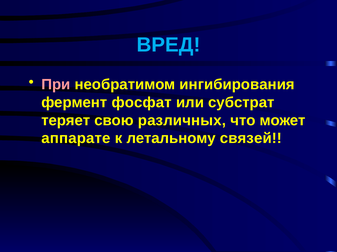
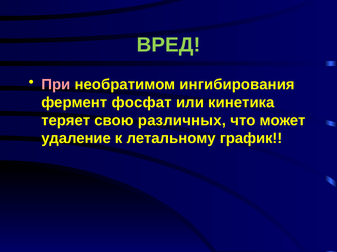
ВРЕД colour: light blue -> light green
субстрат: субстрат -> кинетика
аппарате: аппарате -> удаление
связей: связей -> график
